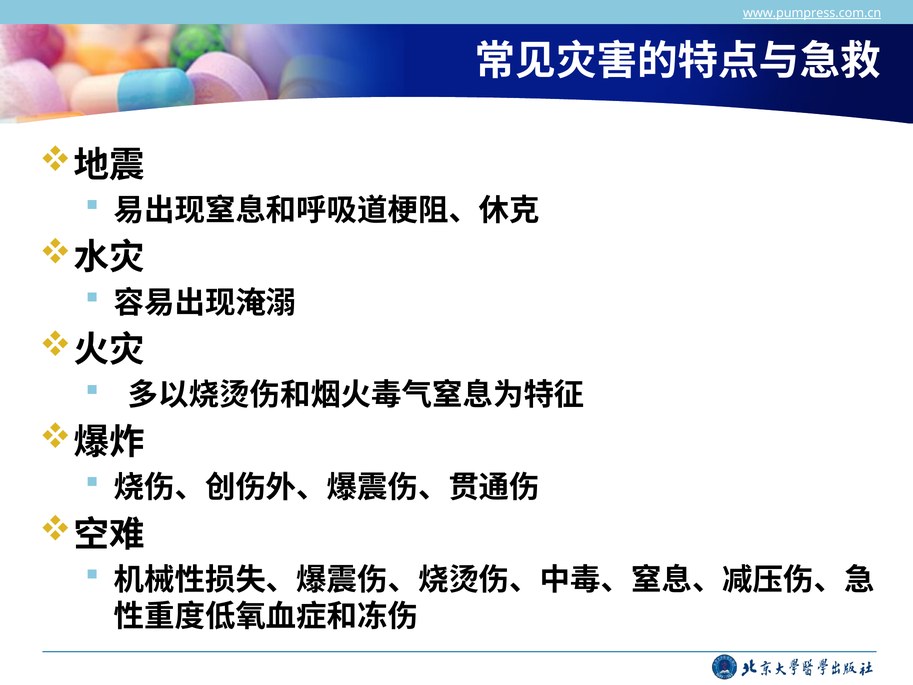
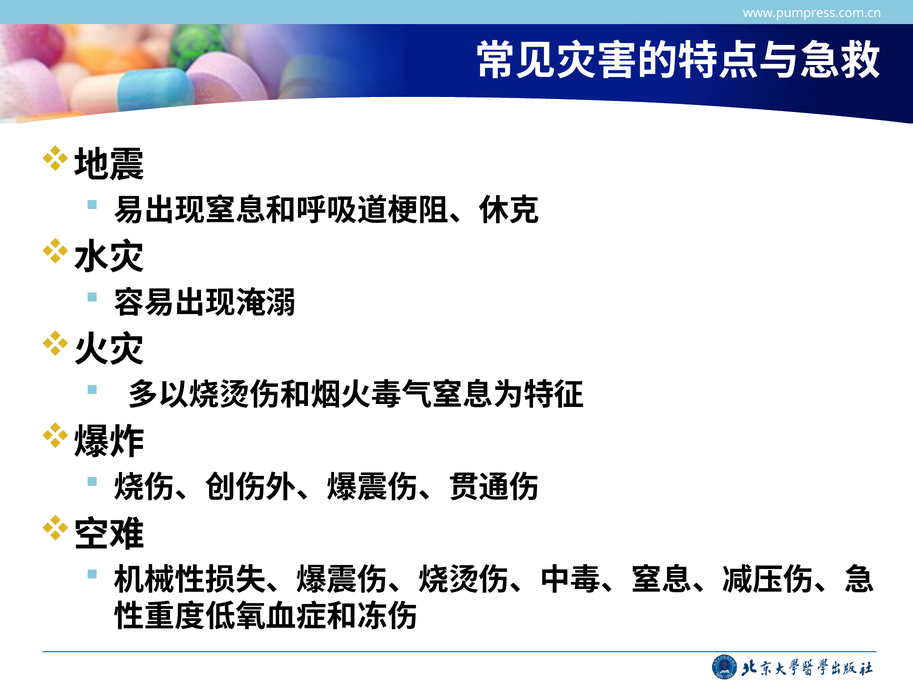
www.pumpress.com.cn underline: present -> none
